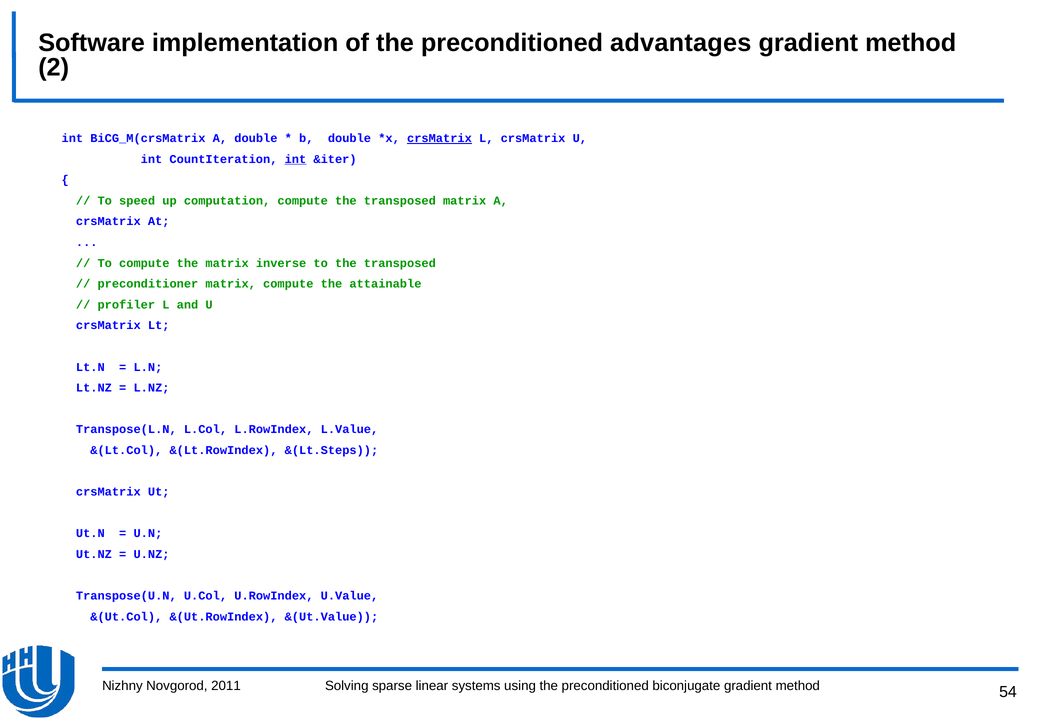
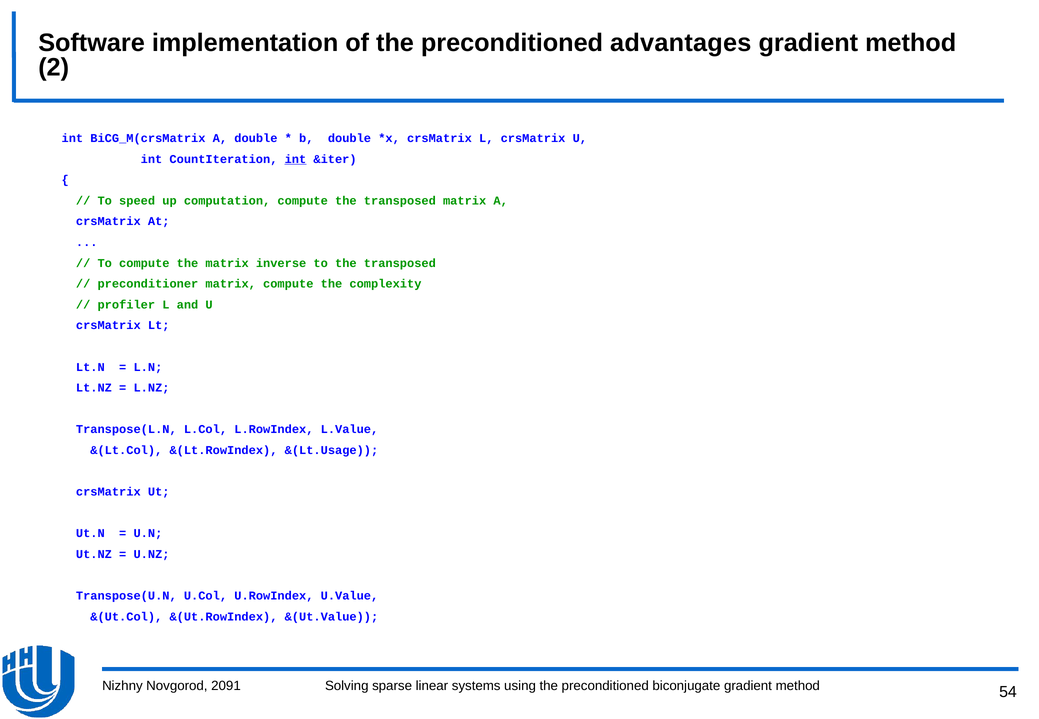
crsMatrix at (439, 138) underline: present -> none
attainable: attainable -> complexity
&(Lt.Steps: &(Lt.Steps -> &(Lt.Usage
2011: 2011 -> 2091
